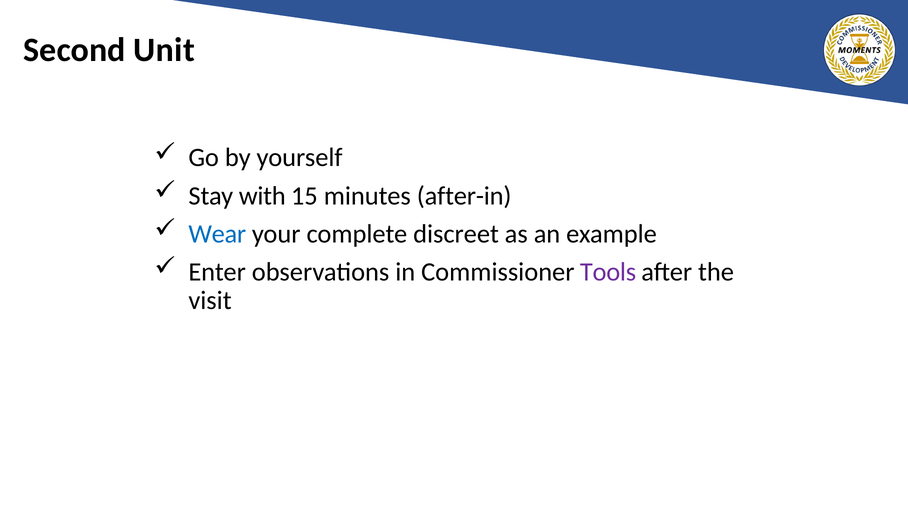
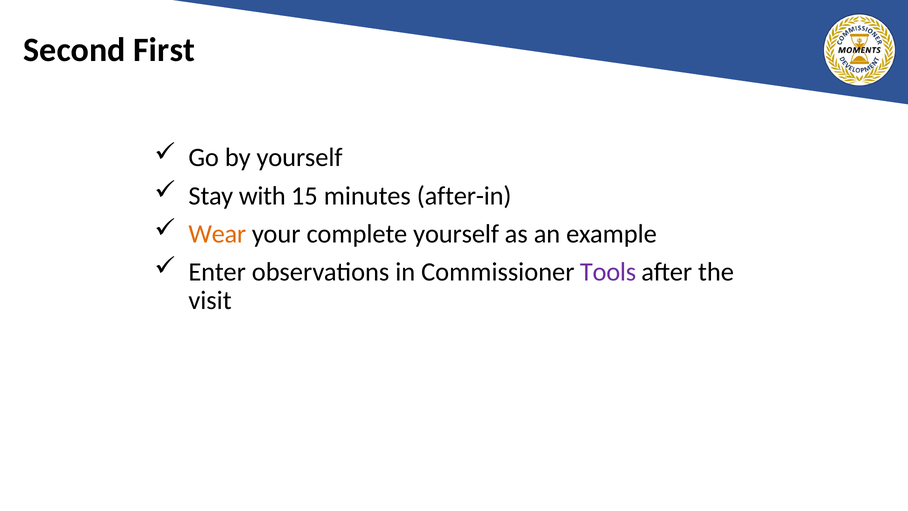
Unit: Unit -> First
Wear colour: blue -> orange
complete discreet: discreet -> yourself
